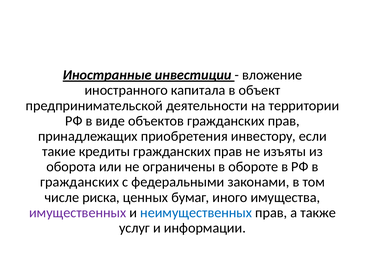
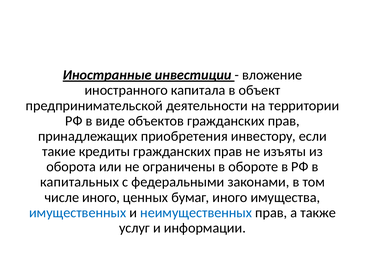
гражданских at (79, 183): гражданских -> капитальных
числе риска: риска -> иного
имущественных colour: purple -> blue
